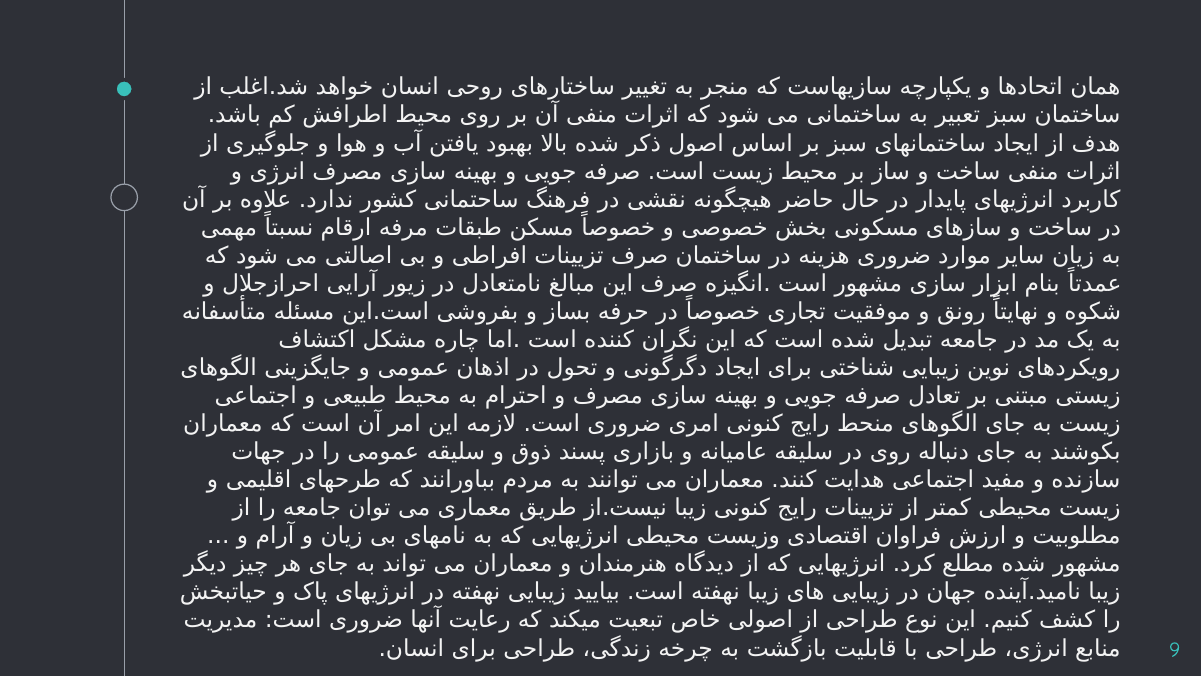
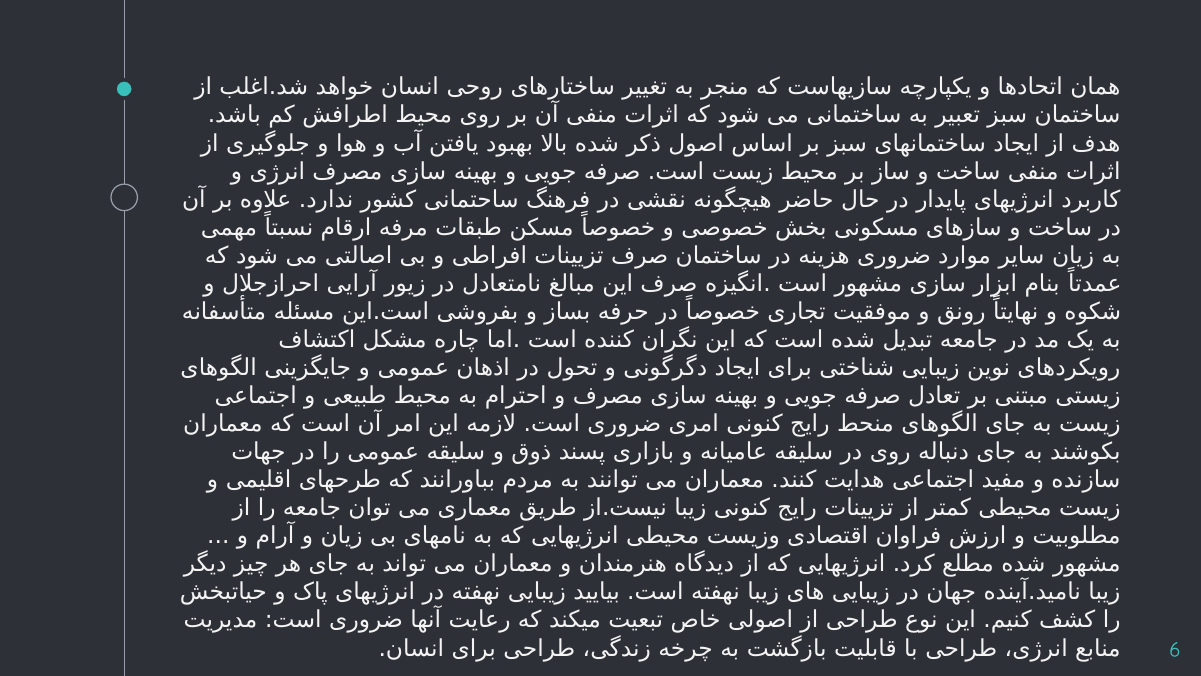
9: 9 -> 6
